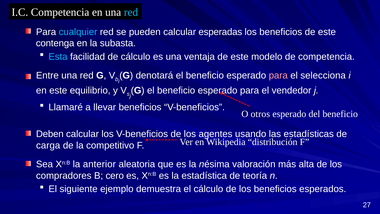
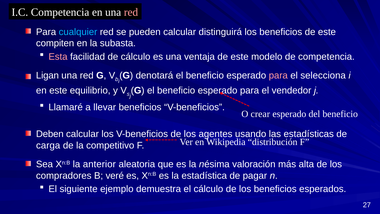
red at (131, 12) colour: light blue -> pink
esperadas: esperadas -> distinguirá
contenga: contenga -> compiten
Esta colour: light blue -> pink
Entre: Entre -> Ligan
otros: otros -> crear
cero: cero -> veré
teoría: teoría -> pagar
